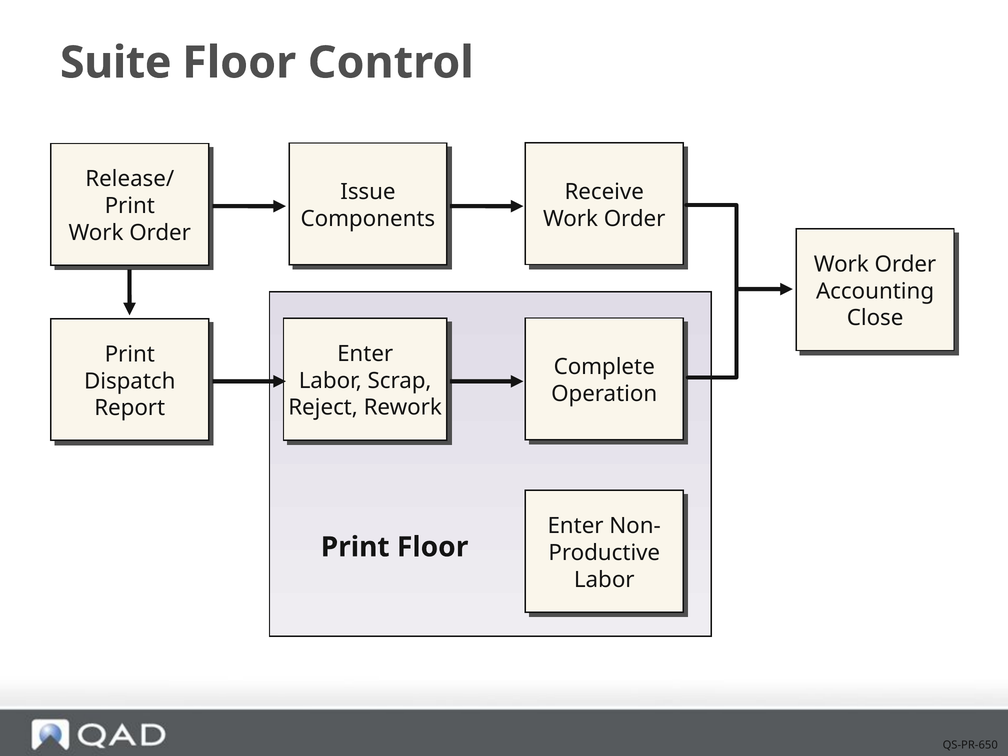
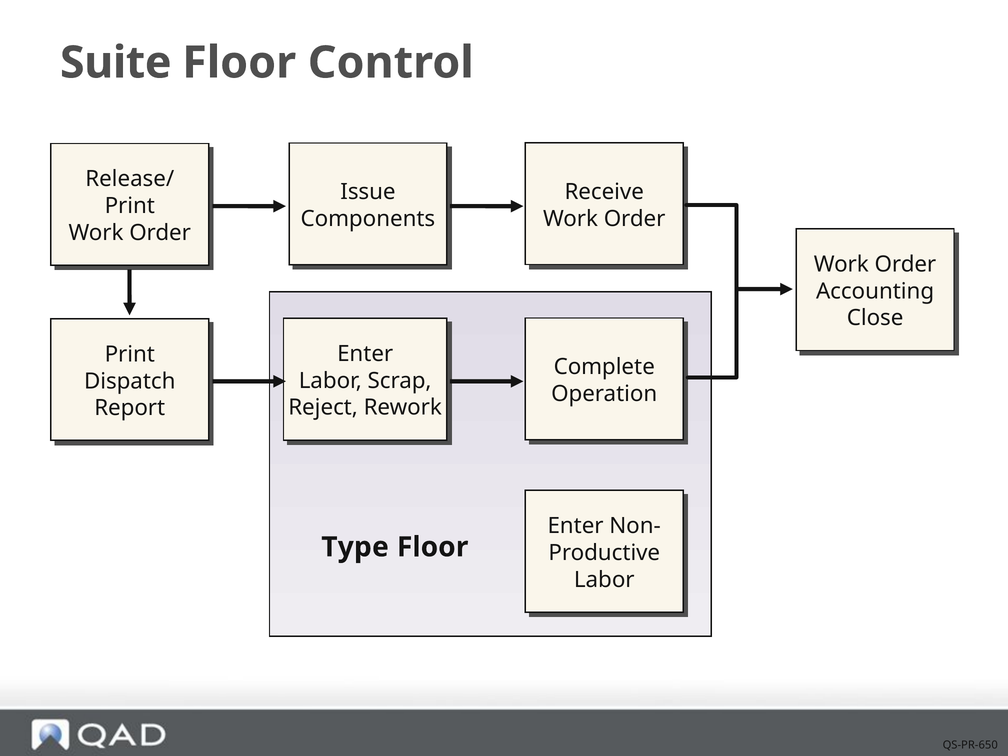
Print at (355, 547): Print -> Type
